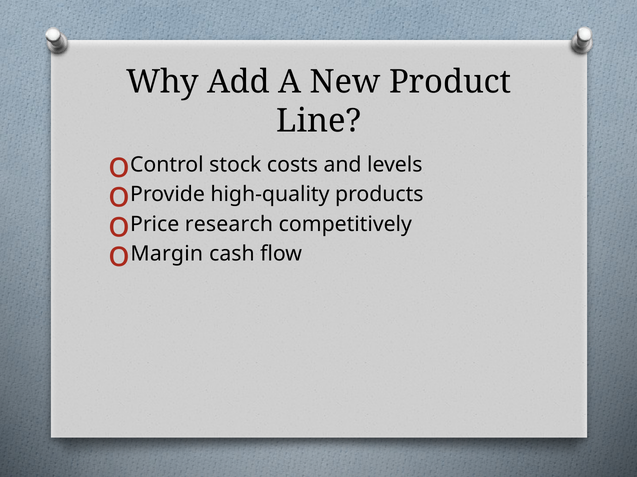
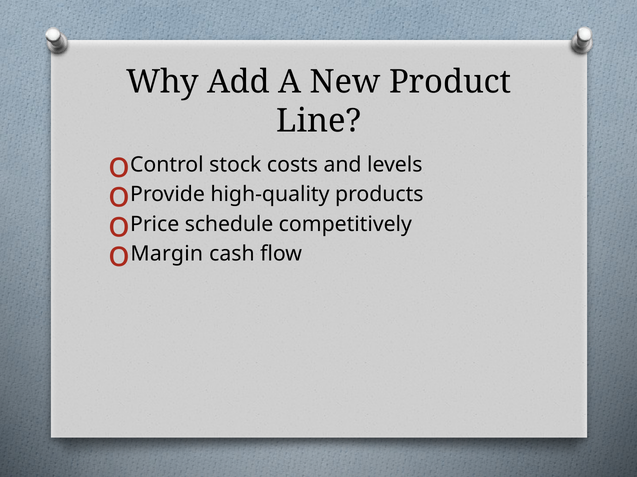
research: research -> schedule
